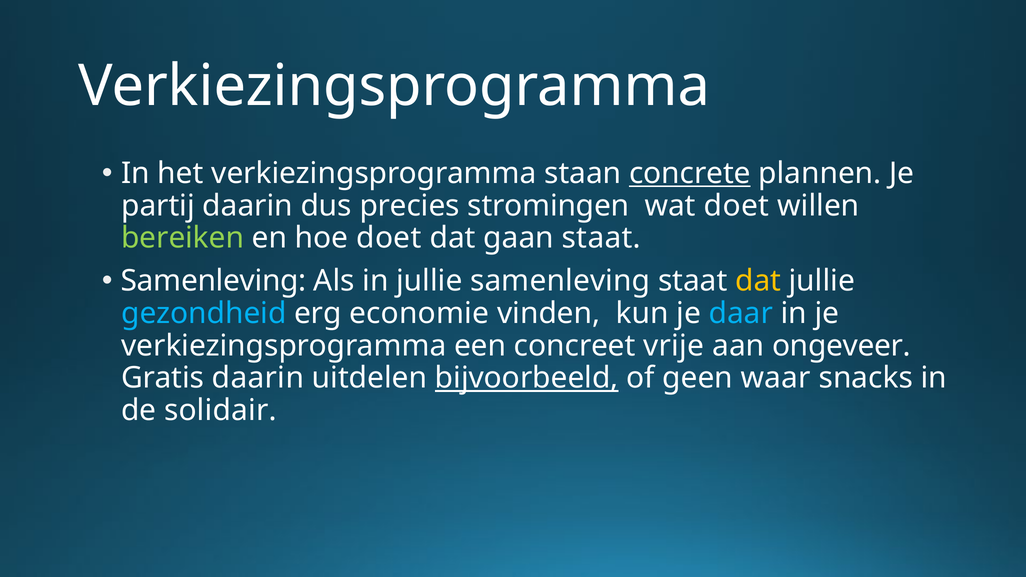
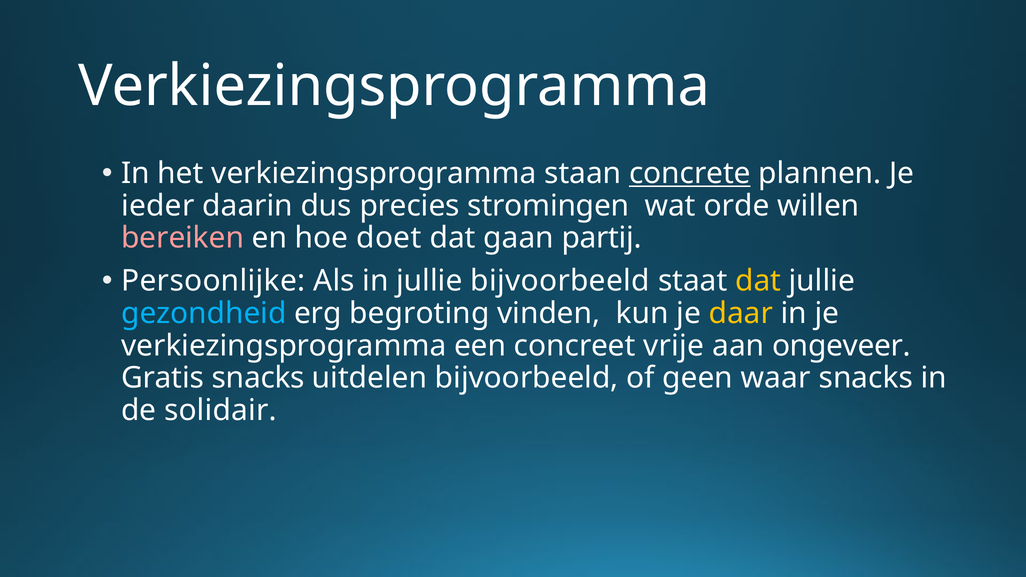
partij: partij -> ieder
wat doet: doet -> orde
bereiken colour: light green -> pink
gaan staat: staat -> partij
Samenleving at (214, 281): Samenleving -> Persoonlijke
jullie samenleving: samenleving -> bijvoorbeeld
economie: economie -> begroting
daar colour: light blue -> yellow
Gratis daarin: daarin -> snacks
bijvoorbeeld at (527, 378) underline: present -> none
